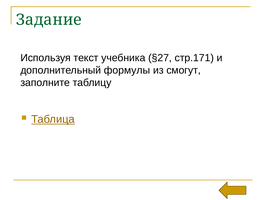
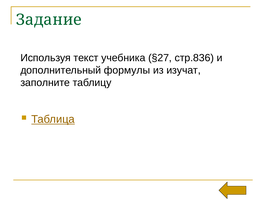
стр.171: стр.171 -> стр.836
смогут: смогут -> изучат
